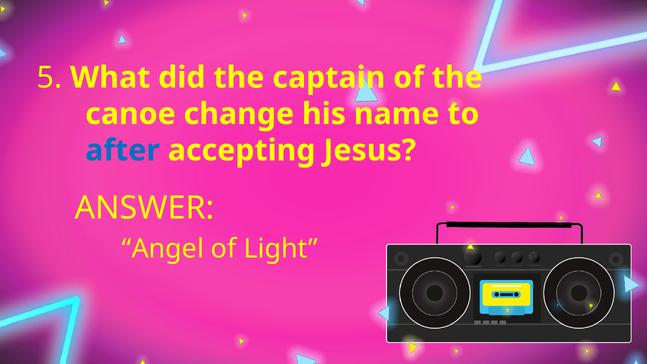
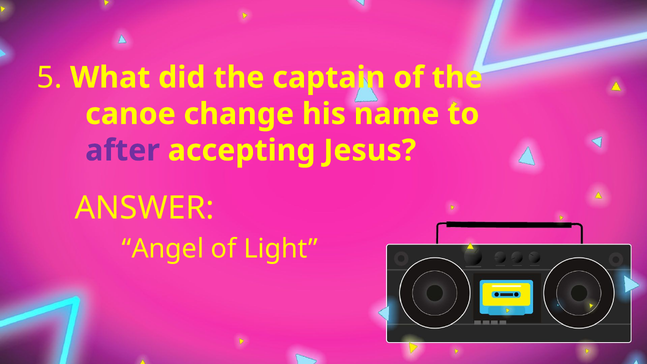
after colour: blue -> purple
